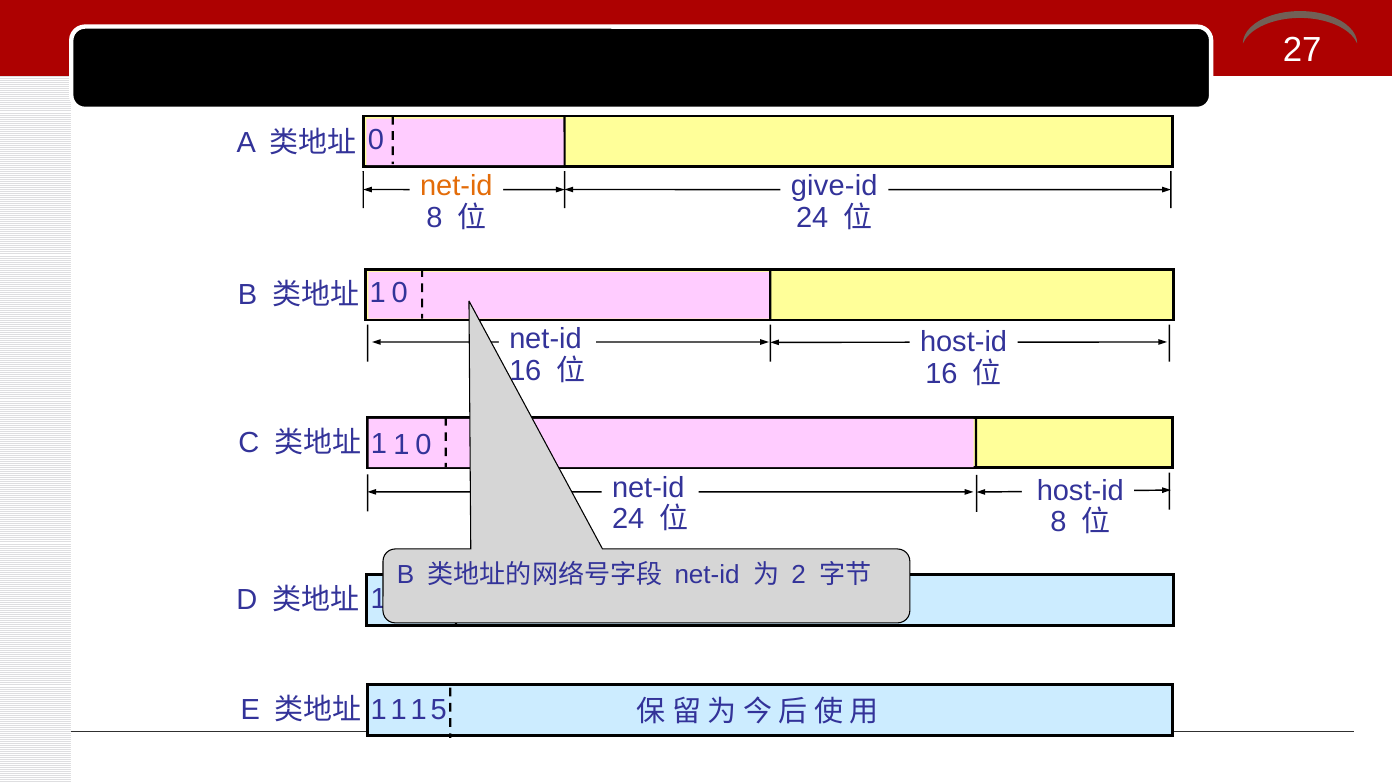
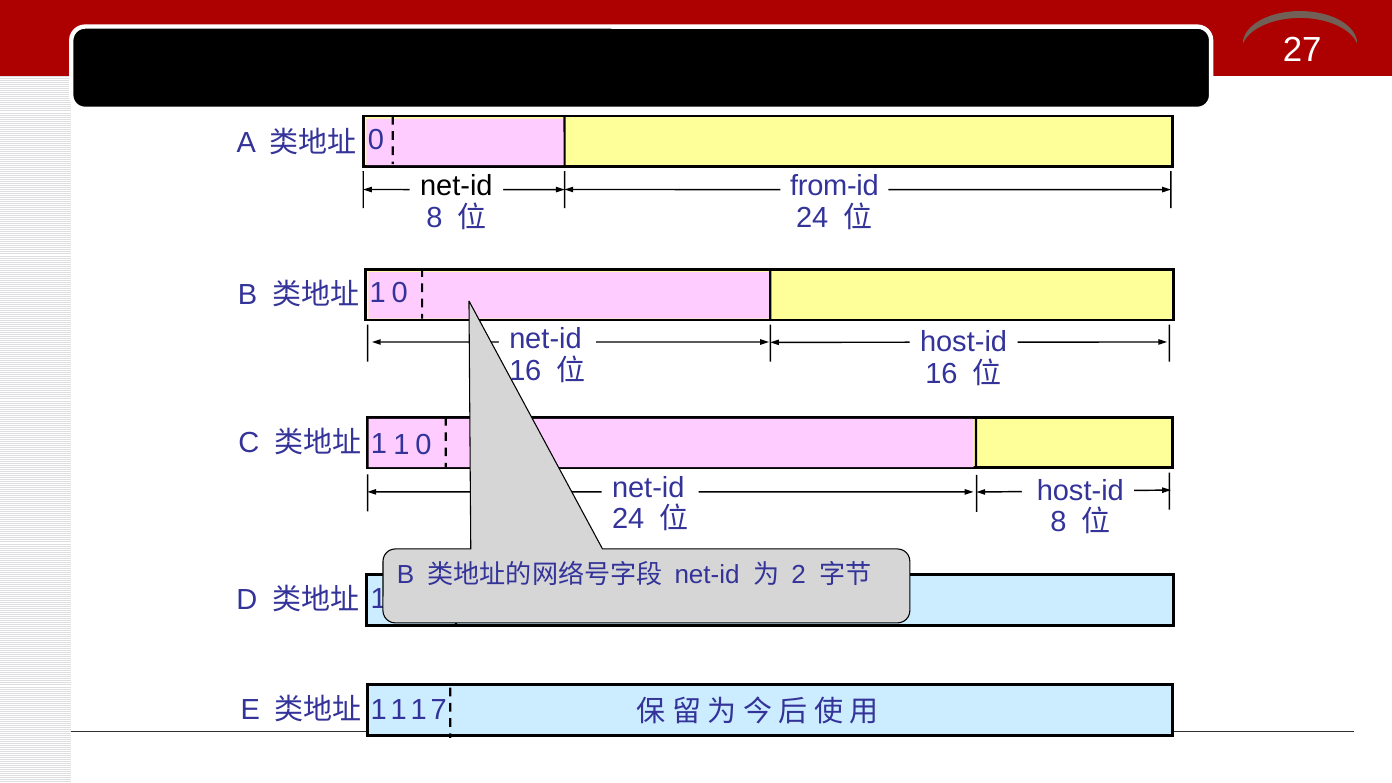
net-id at (456, 186) colour: orange -> black
give-id: give-id -> from-id
5: 5 -> 7
